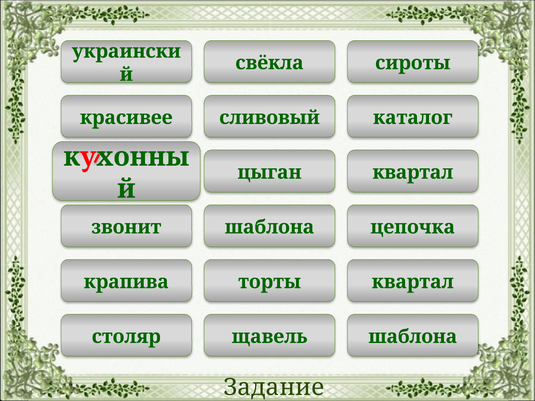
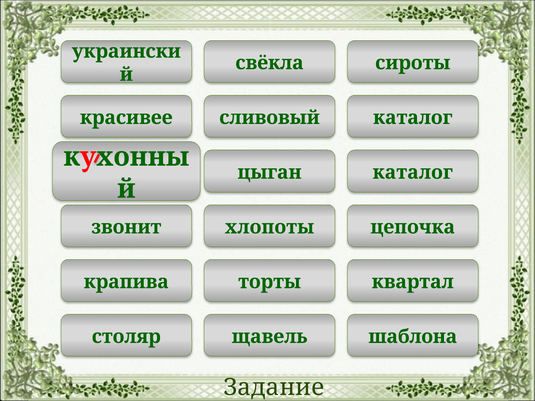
цыган квартал: квартал -> каталог
шаблона at (270, 227): шаблона -> хлопоты
